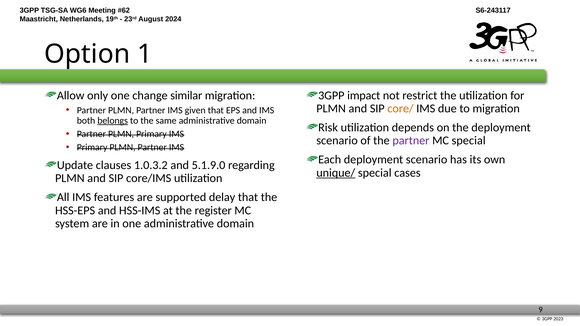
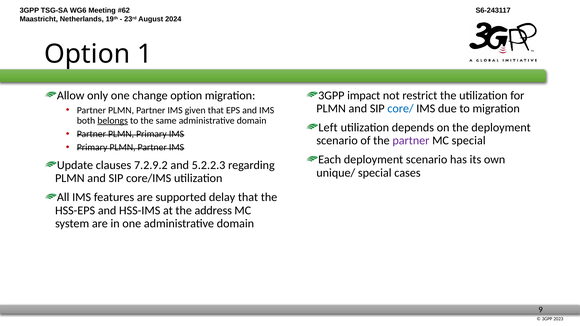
change similar: similar -> option
core/ colour: orange -> blue
Risk: Risk -> Left
1.0.3.2: 1.0.3.2 -> 7.2.9.2
5.1.9.0: 5.1.9.0 -> 5.2.2.3
unique/ underline: present -> none
register: register -> address
